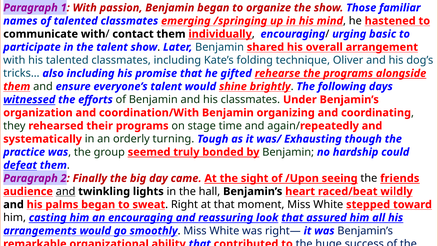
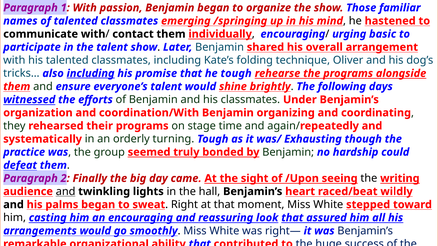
including at (91, 73) underline: none -> present
he gifted: gifted -> tough
friends: friends -> writing
